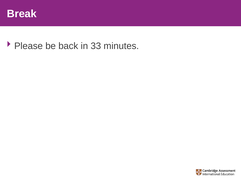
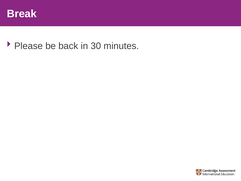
33: 33 -> 30
